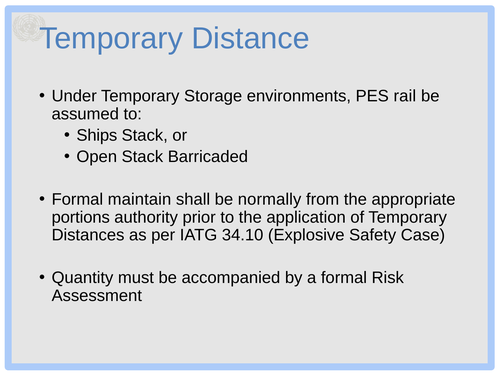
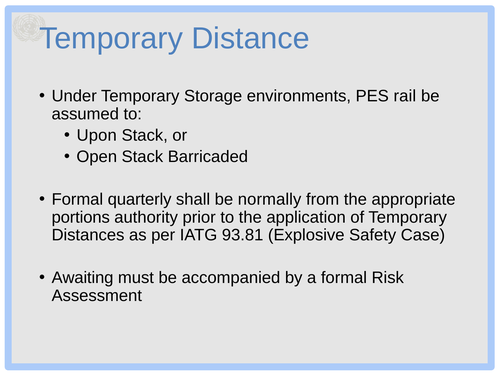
Ships: Ships -> Upon
maintain: maintain -> quarterly
34.10: 34.10 -> 93.81
Quantity: Quantity -> Awaiting
